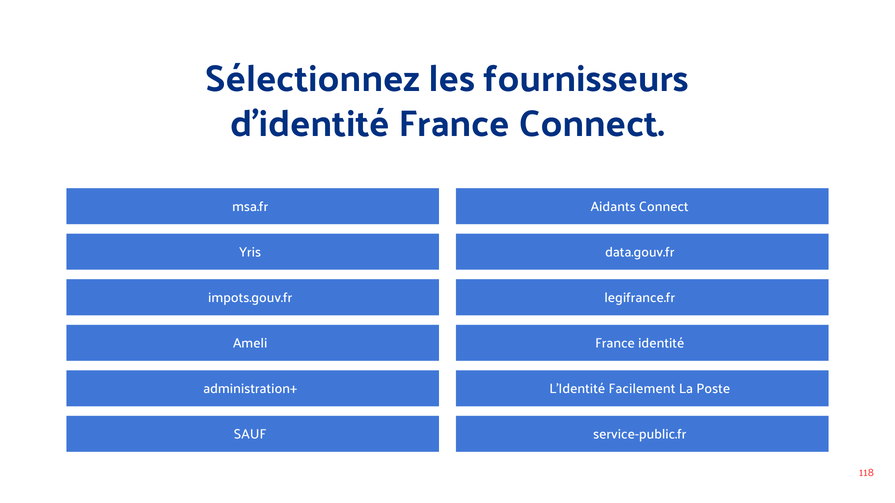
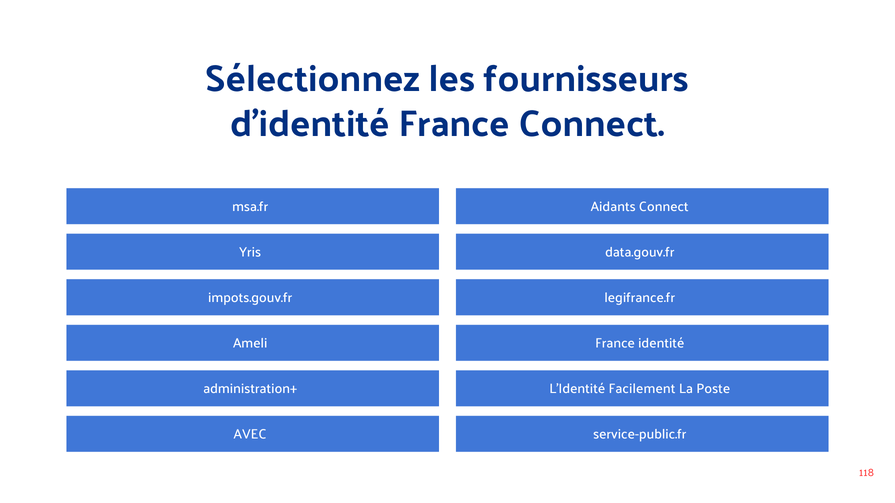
SAUF: SAUF -> AVEC
